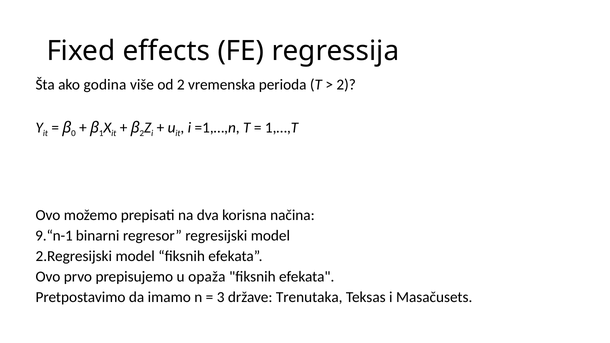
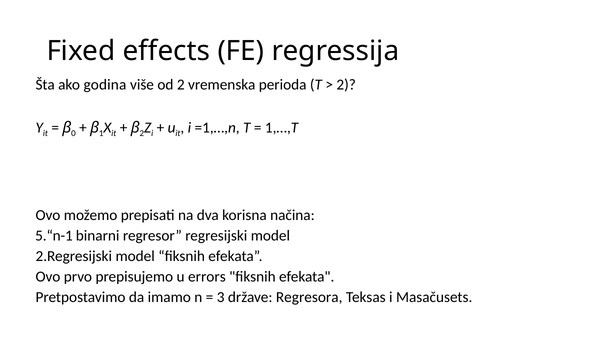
9.“n-1: 9.“n-1 -> 5.“n-1
opaža: opaža -> errors
Trenutaka: Trenutaka -> Regresora
